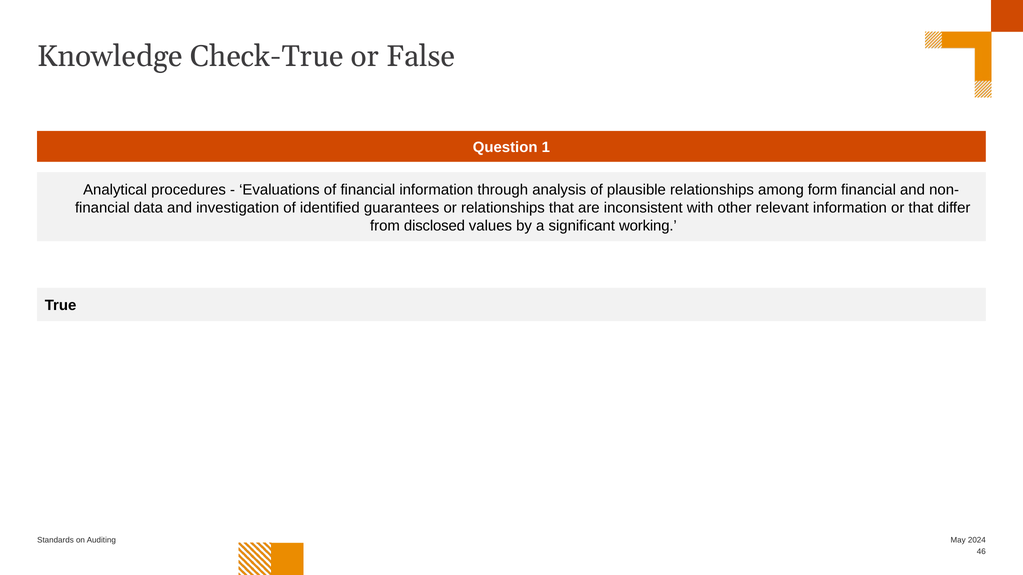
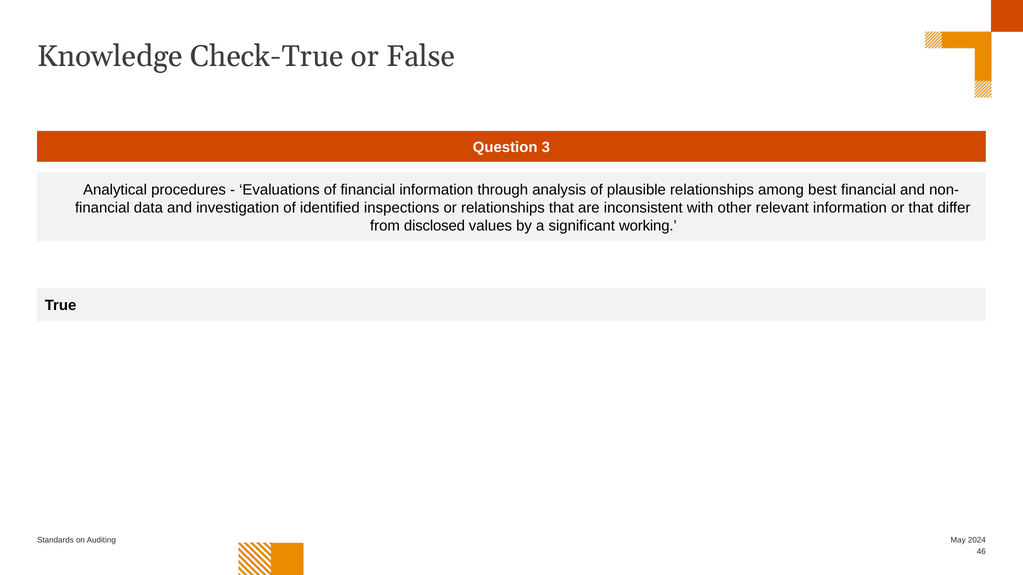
1: 1 -> 3
form: form -> best
guarantees: guarantees -> inspections
